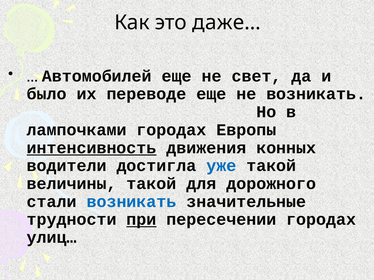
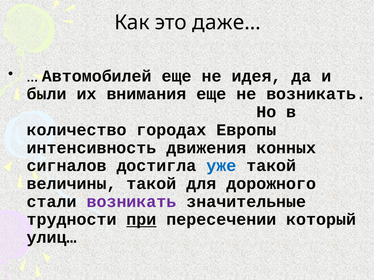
свет: свет -> идея
было: было -> были
переводе: переводе -> внимания
лампочками: лампочками -> количество
интенсивность underline: present -> none
водители: водители -> сигналов
возникать at (131, 202) colour: blue -> purple
пересечении городах: городах -> который
